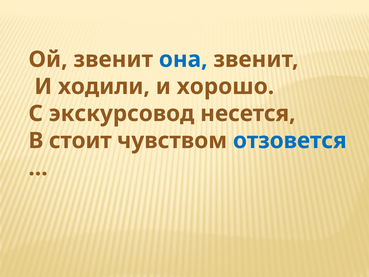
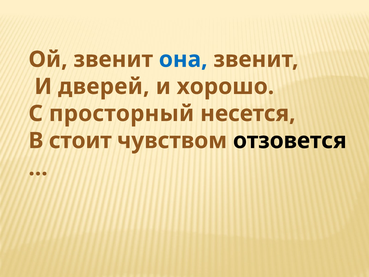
ходили: ходили -> дверей
экскурсовод: экскурсовод -> просторный
отзовется colour: blue -> black
